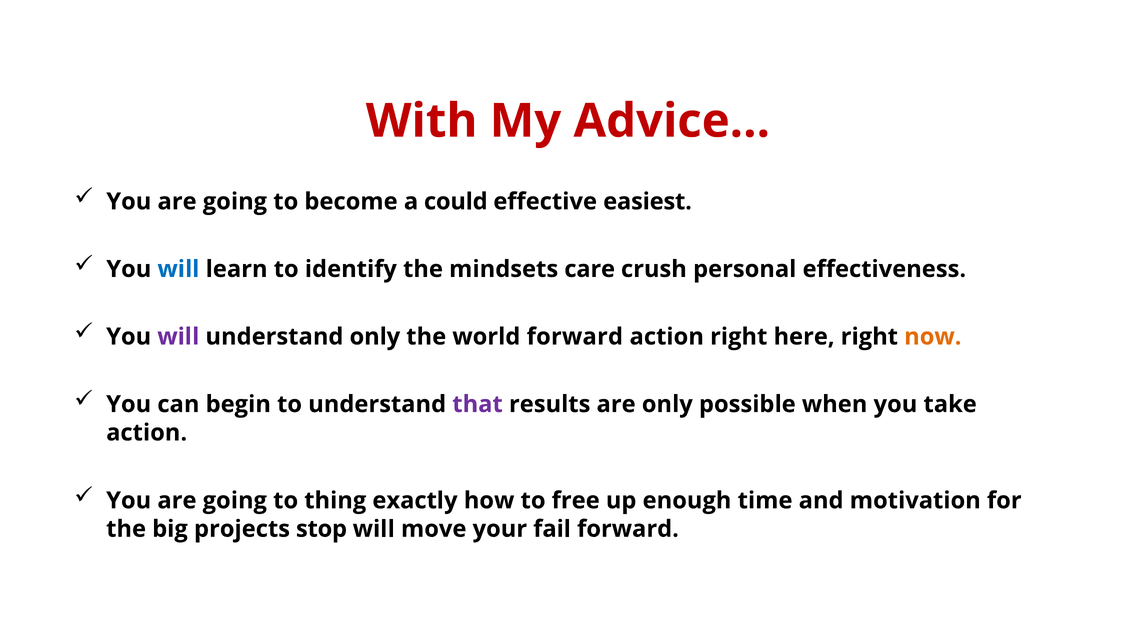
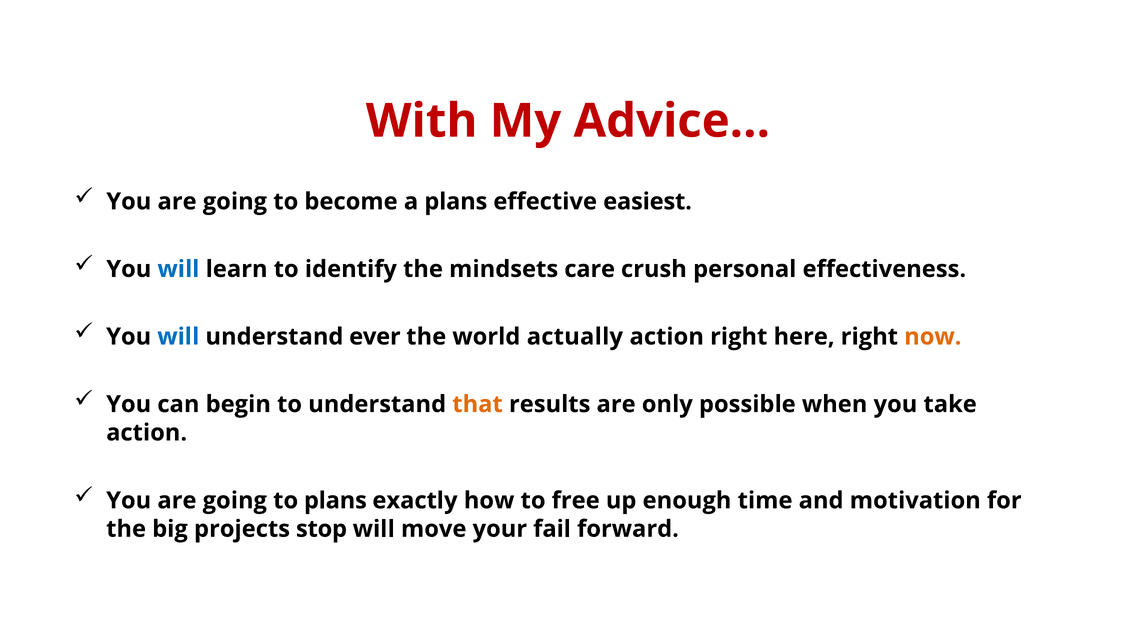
a could: could -> plans
will at (178, 337) colour: purple -> blue
understand only: only -> ever
world forward: forward -> actually
that colour: purple -> orange
to thing: thing -> plans
